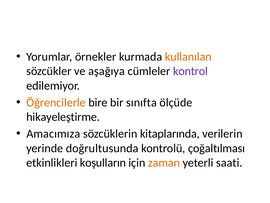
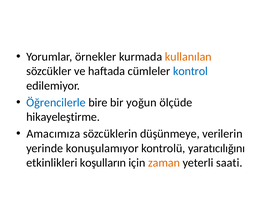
aşağıya: aşağıya -> haftada
kontrol colour: purple -> blue
Öğrencilerle colour: orange -> blue
sınıfta: sınıfta -> yoğun
kitaplarında: kitaplarında -> düşünmeye
doğrultusunda: doğrultusunda -> konuşulamıyor
çoğaltılması: çoğaltılması -> yaratıcılığını
